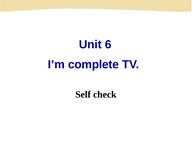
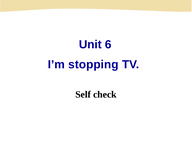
complete: complete -> stopping
